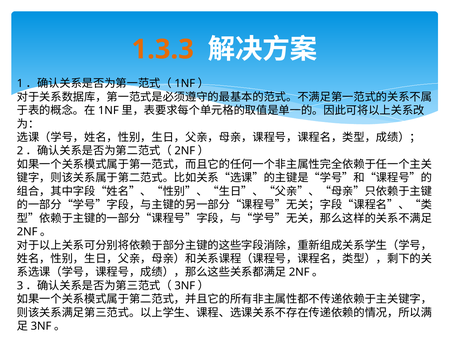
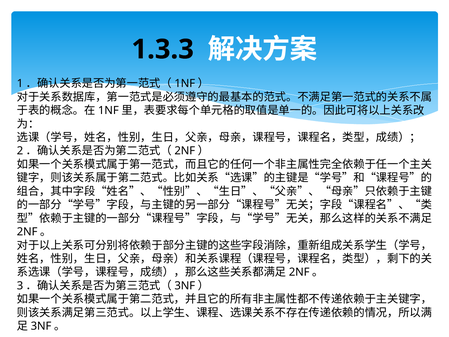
1.3.3 colour: orange -> black
